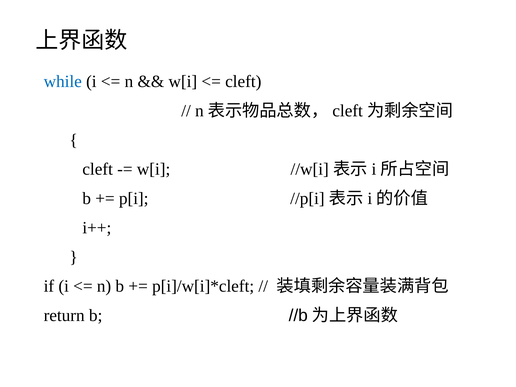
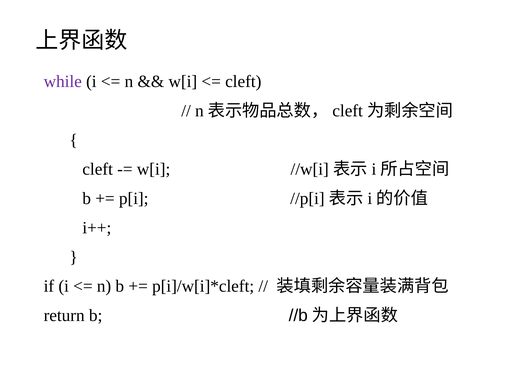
while colour: blue -> purple
